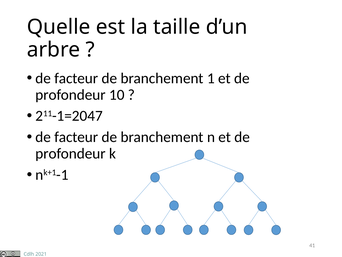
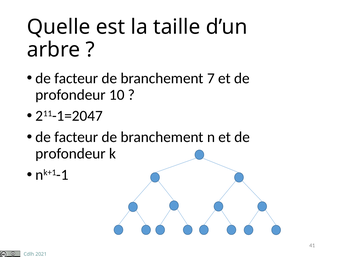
1: 1 -> 7
